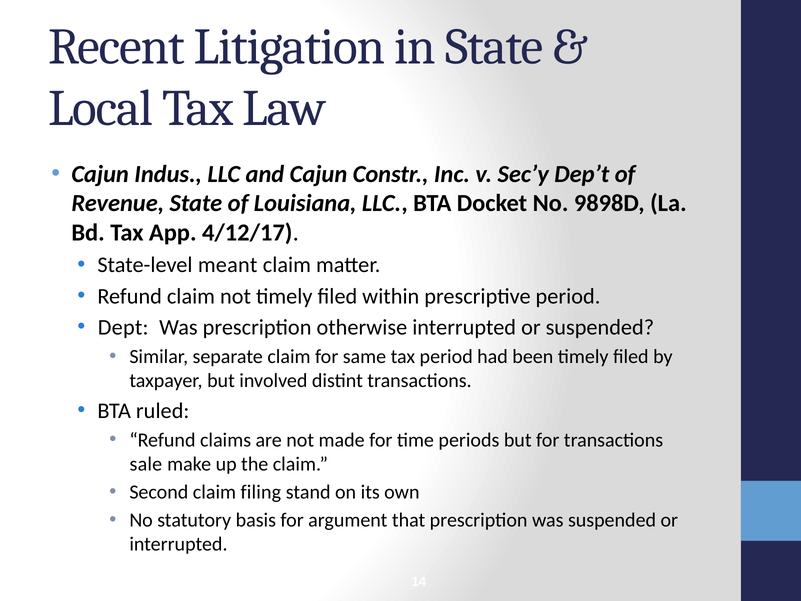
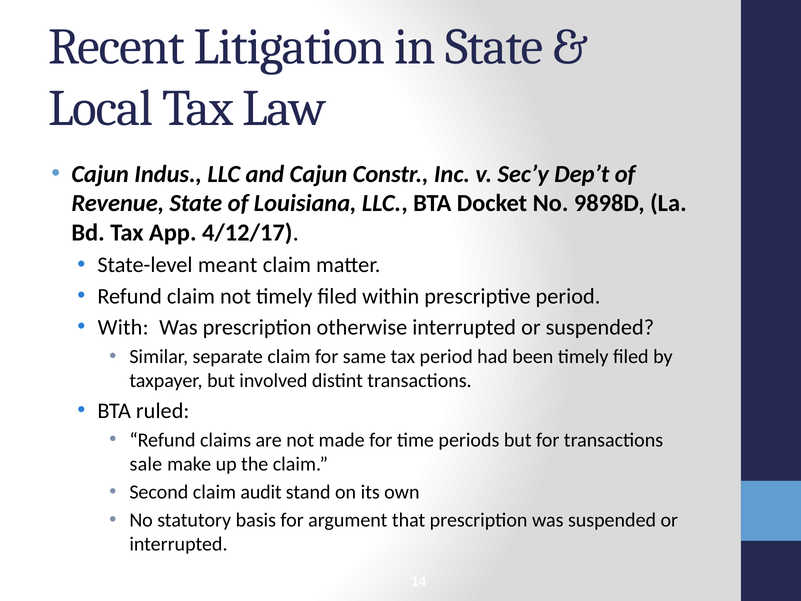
Dept: Dept -> With
filing: filing -> audit
